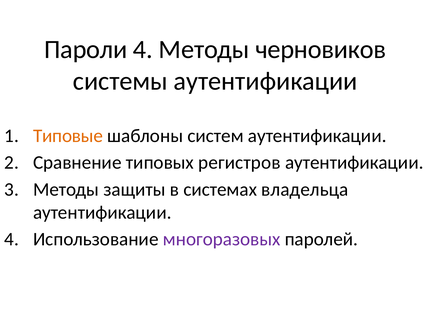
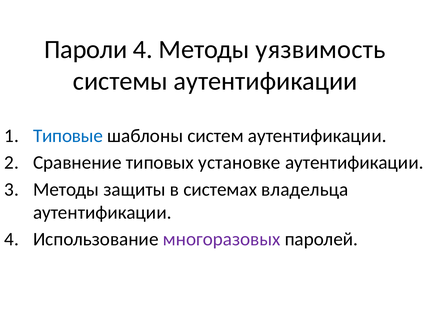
черновиков: черновиков -> уязвимость
Типовые colour: orange -> blue
регистров: регистров -> установке
